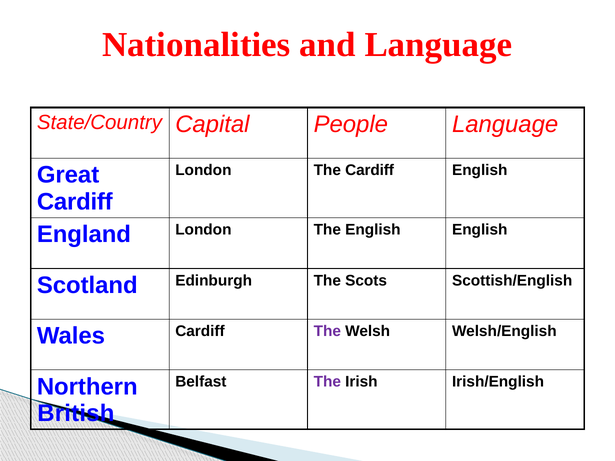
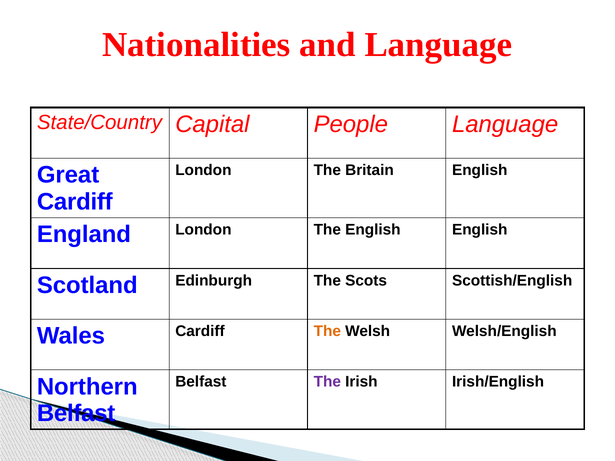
The Cardiff: Cardiff -> Britain
The at (327, 331) colour: purple -> orange
British at (76, 414): British -> Belfast
